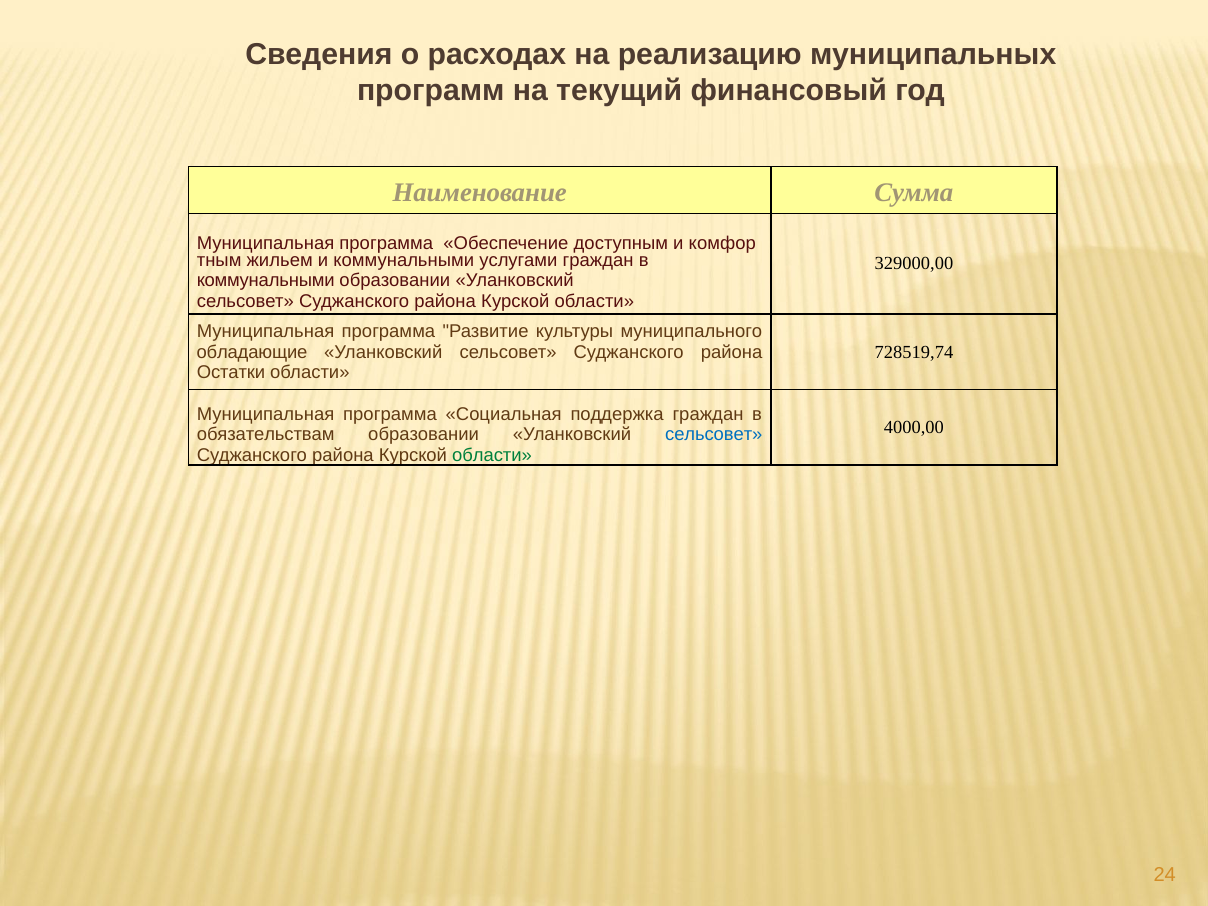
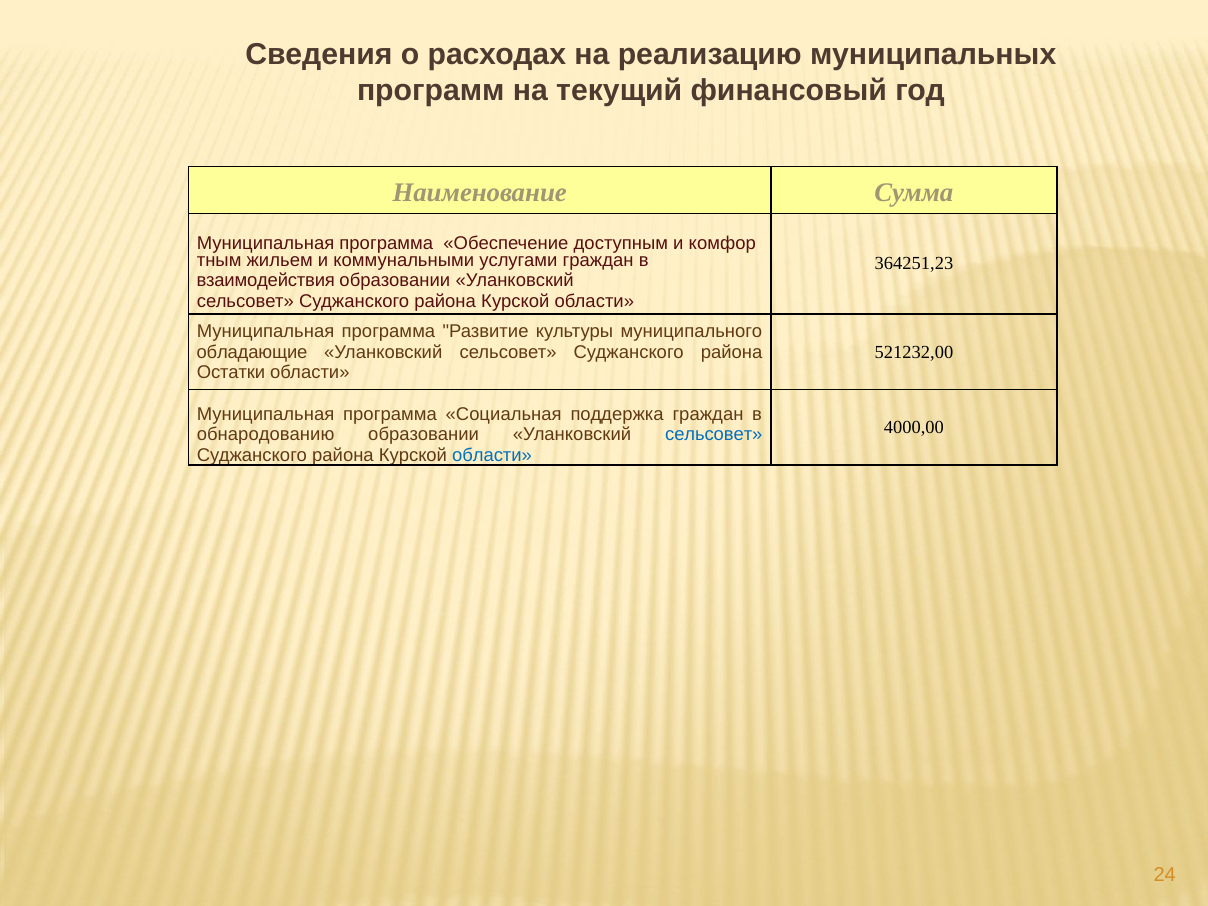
329000,00: 329000,00 -> 364251,23
коммунальными at (266, 281): коммунальными -> взаимодействия
728519,74: 728519,74 -> 521232,00
обязательствам: обязательствам -> обнародованию
области at (492, 455) colour: green -> blue
